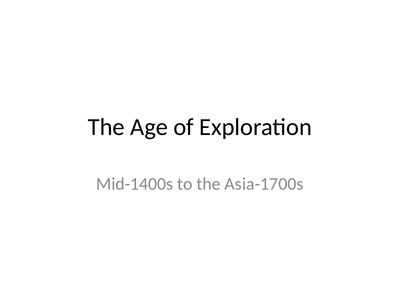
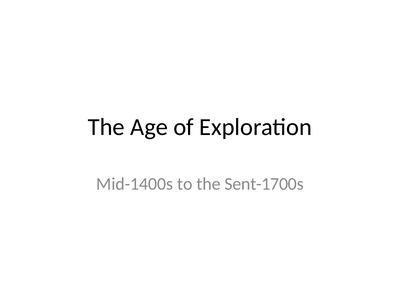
Asia-1700s: Asia-1700s -> Sent-1700s
